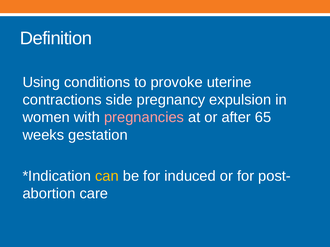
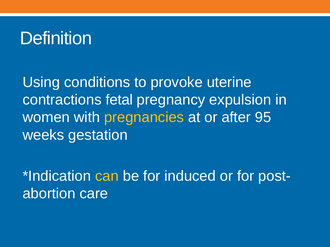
side: side -> fetal
pregnancies colour: pink -> yellow
65: 65 -> 95
